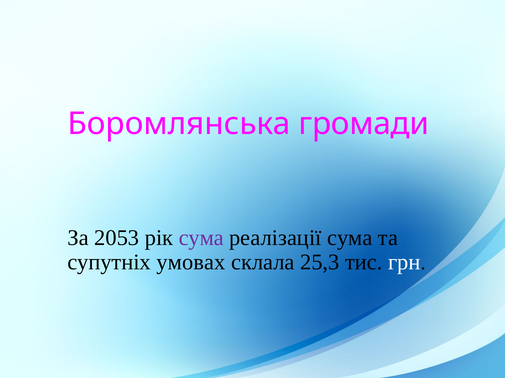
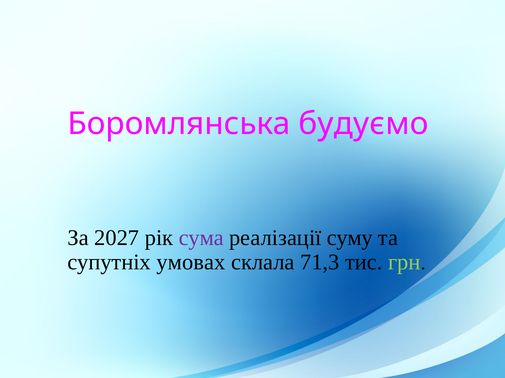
громади: громади -> будуємо
2053: 2053 -> 2027
реалізації сума: сума -> суму
25,3: 25,3 -> 71,3
грн colour: white -> light green
